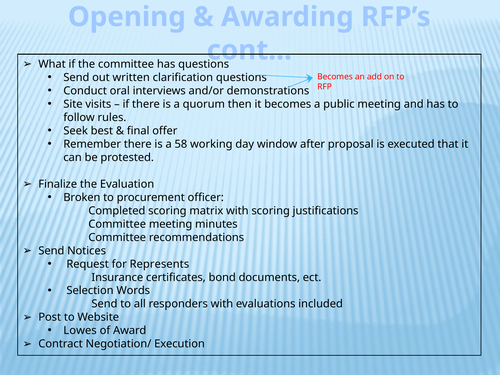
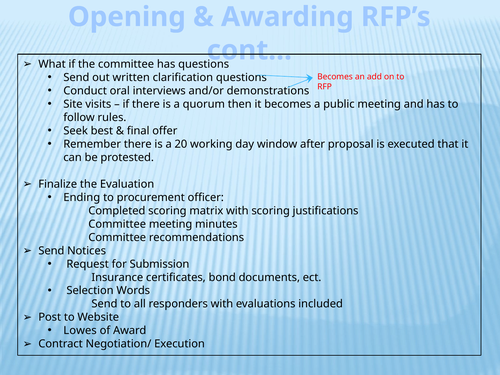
58: 58 -> 20
Broken: Broken -> Ending
Represents: Represents -> Submission
